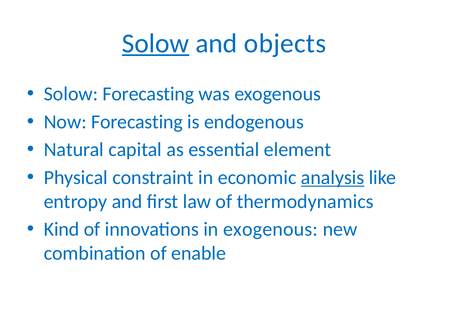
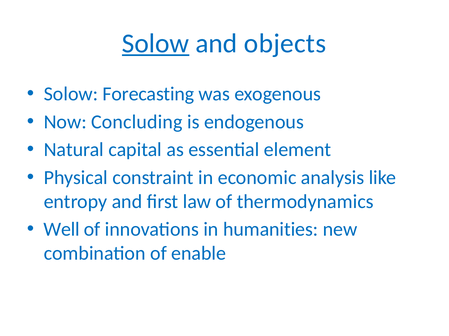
Now Forecasting: Forecasting -> Concluding
analysis underline: present -> none
Kind: Kind -> Well
in exogenous: exogenous -> humanities
